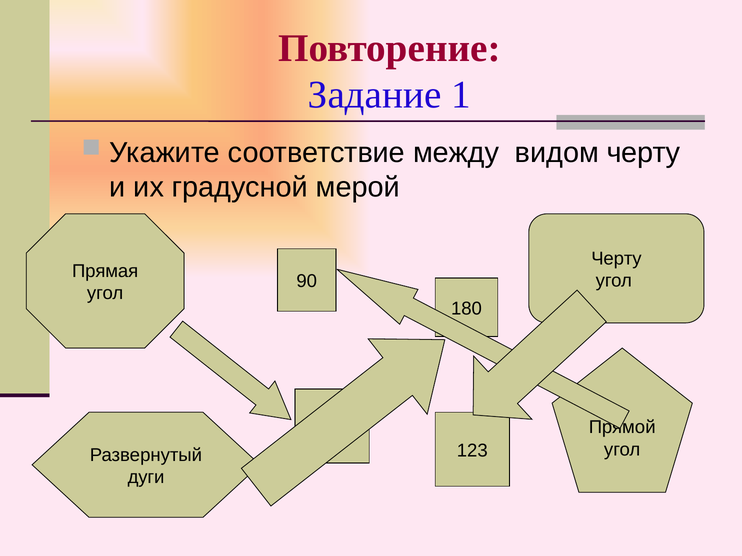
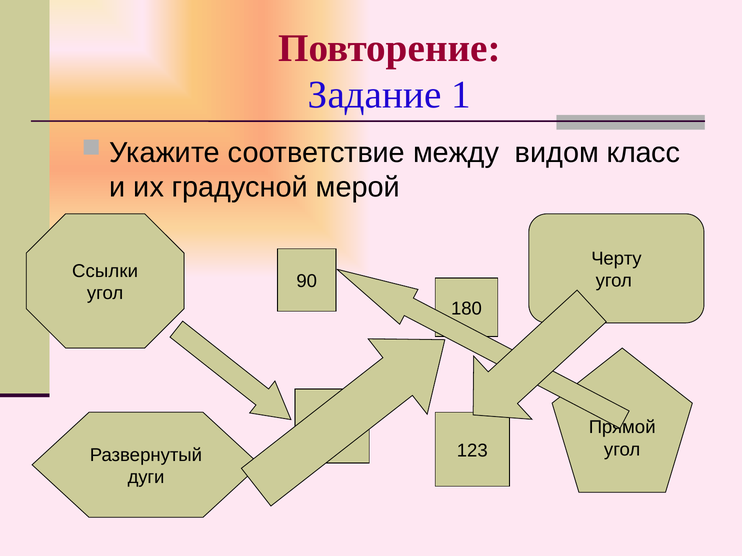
видом черту: черту -> класс
Прямая: Прямая -> Ссылки
